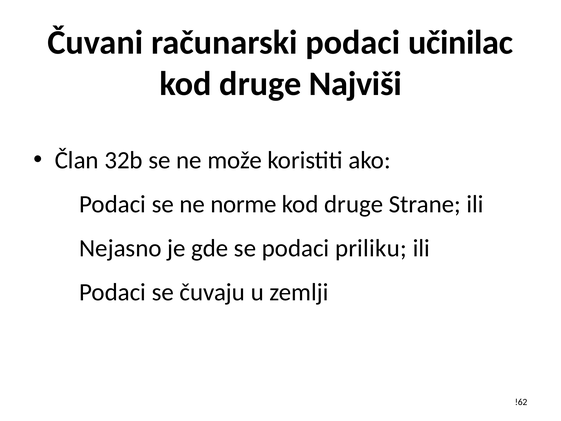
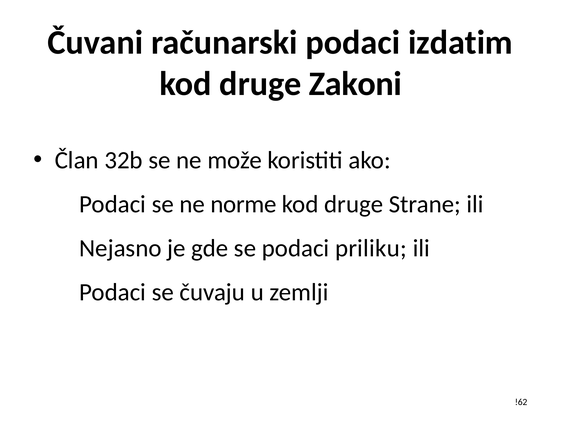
učinilac: učinilac -> izdatim
Najviši: Najviši -> Zakoni
